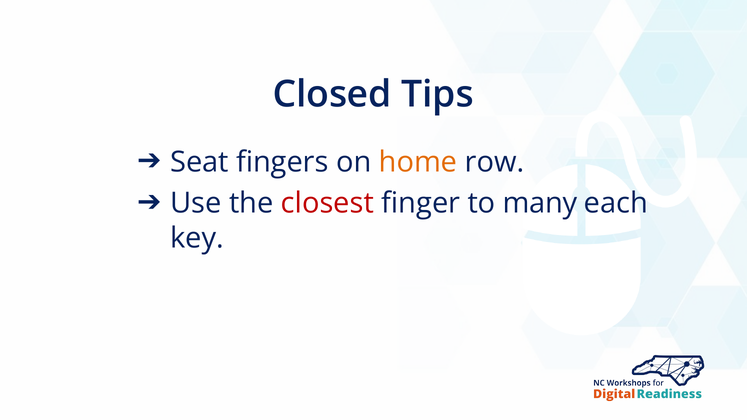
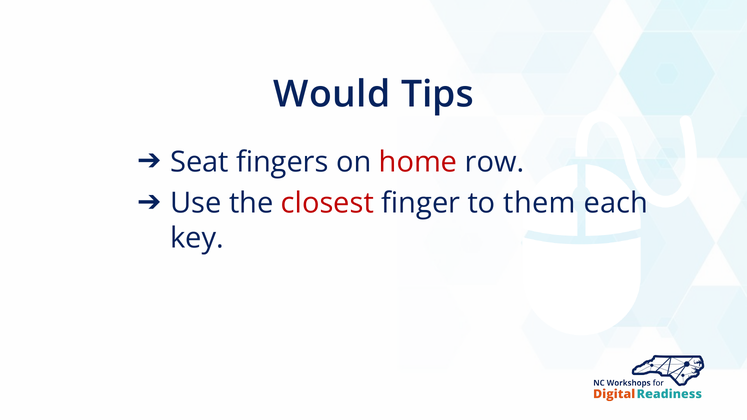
Closed: Closed -> Would
home colour: orange -> red
many: many -> them
